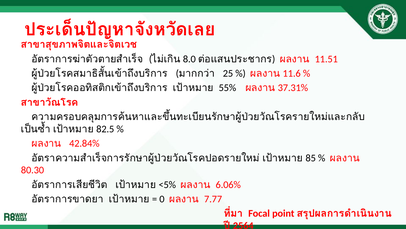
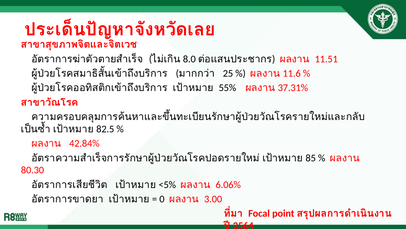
7.77: 7.77 -> 3.00
